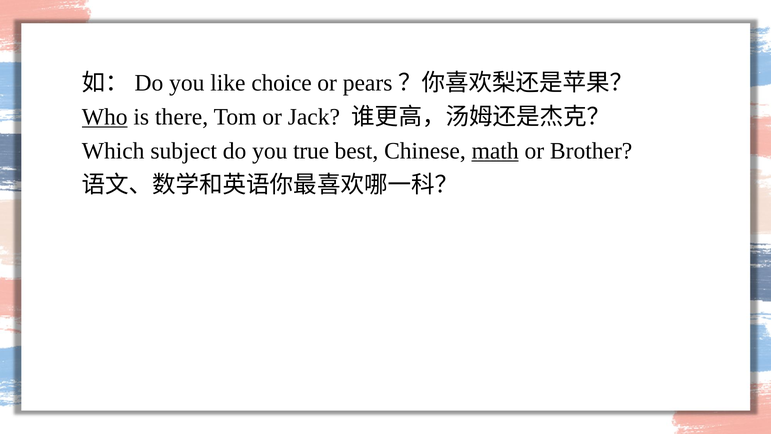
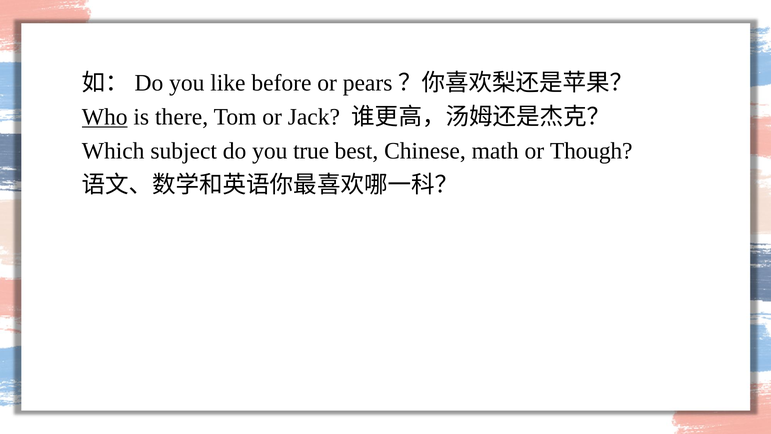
choice: choice -> before
math underline: present -> none
Brother: Brother -> Though
